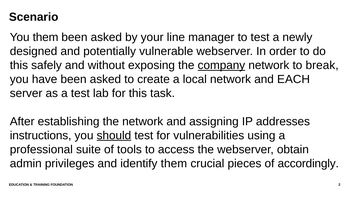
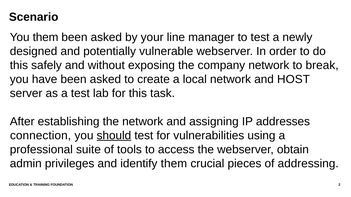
company underline: present -> none
EACH: EACH -> HOST
instructions: instructions -> connection
accordingly: accordingly -> addressing
